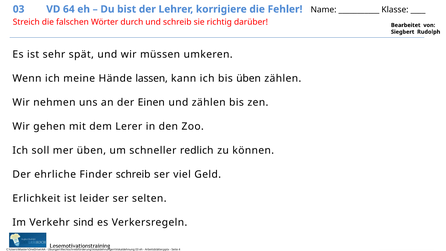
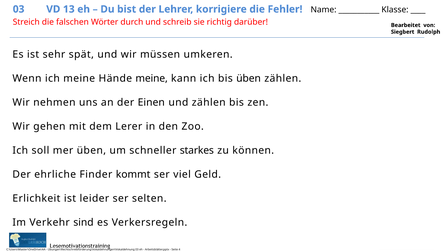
64: 64 -> 13
Hände lassen: lassen -> meine
redlich: redlich -> starkes
Finder schreib: schreib -> kommt
